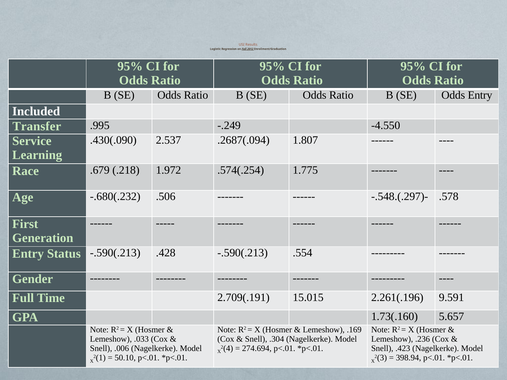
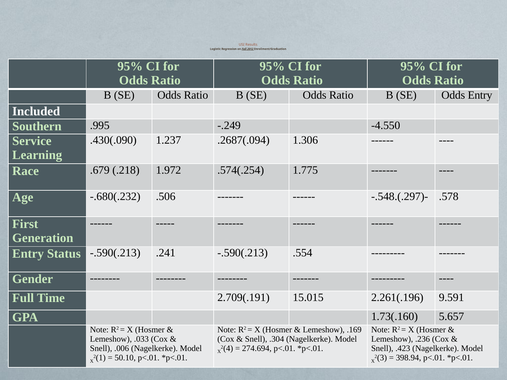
Transfer: Transfer -> Southern
2.537: 2.537 -> 1.237
1.807: 1.807 -> 1.306
.428: .428 -> .241
